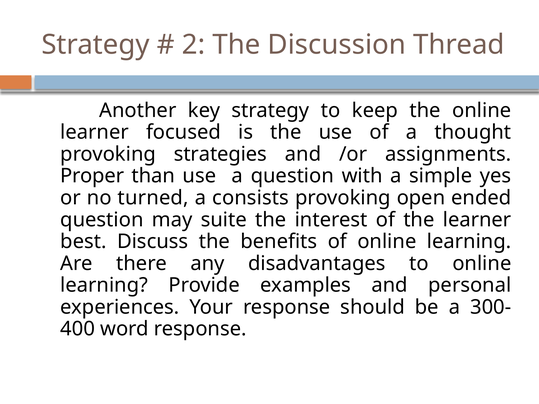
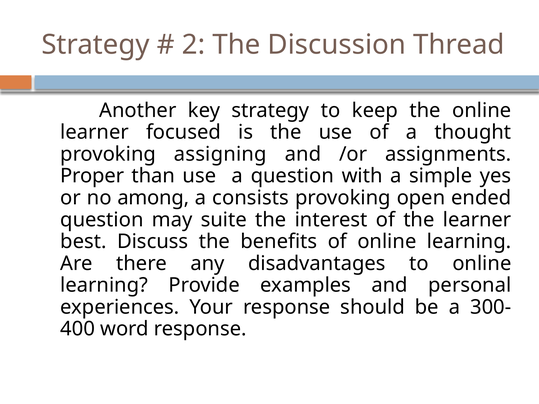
strategies: strategies -> assigning
turned: turned -> among
